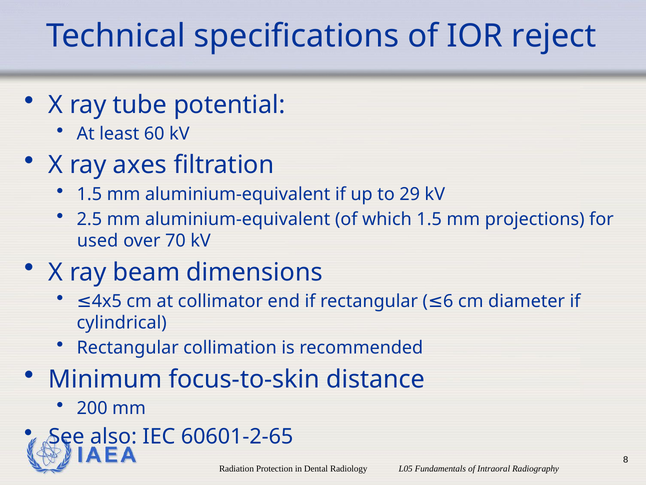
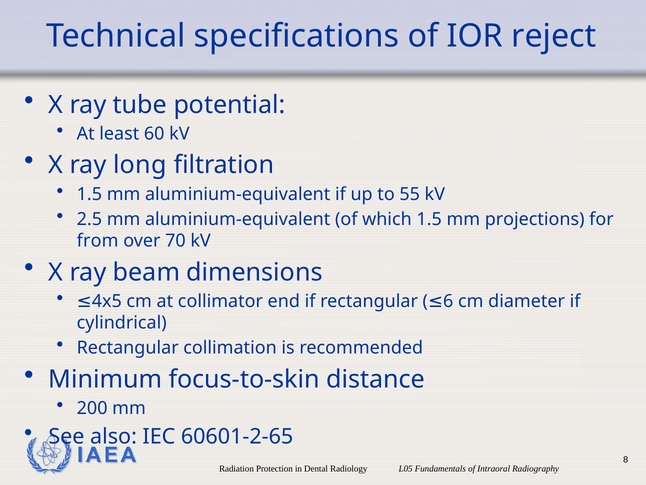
axes: axes -> long
29: 29 -> 55
used: used -> from
